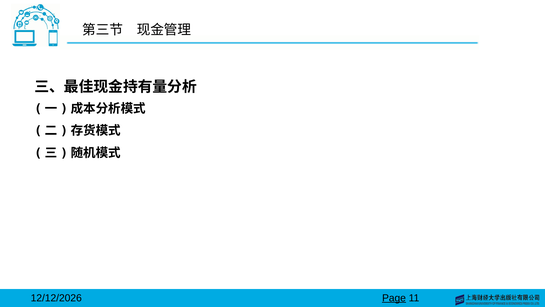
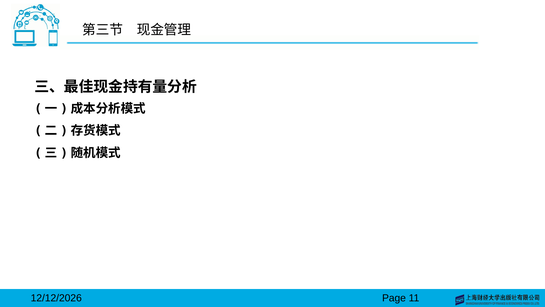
Page underline: present -> none
